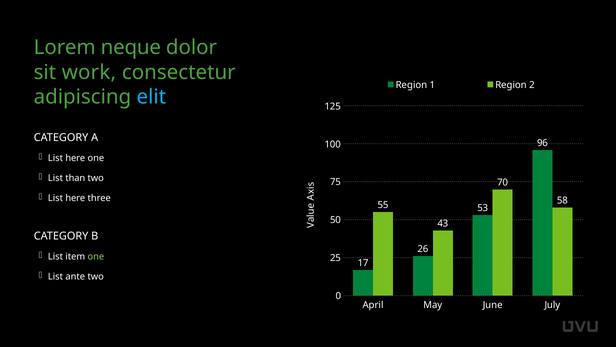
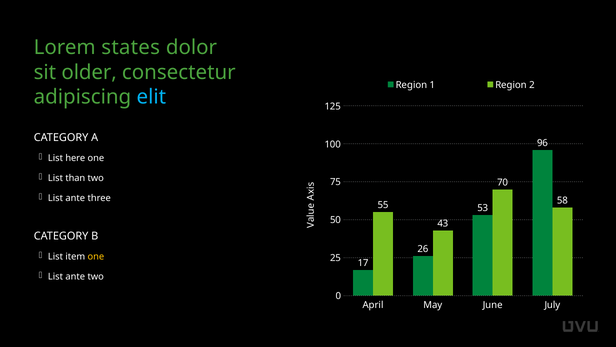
neque: neque -> states
work: work -> older
here at (75, 198): here -> ante
one at (96, 256) colour: light green -> yellow
